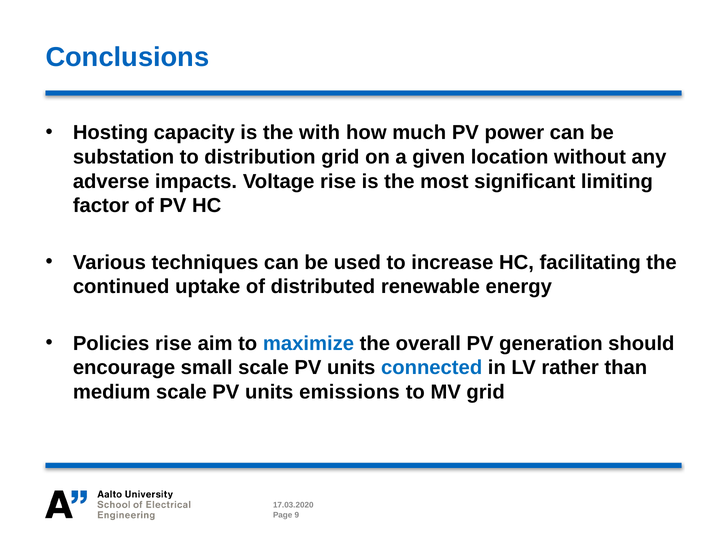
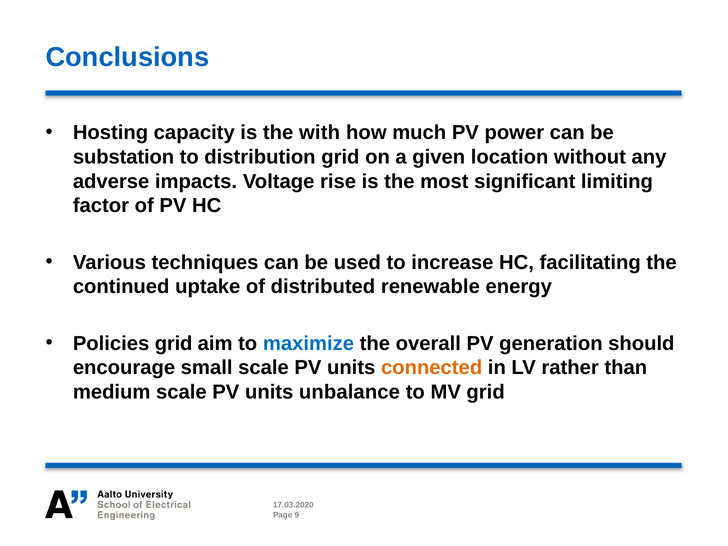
Policies rise: rise -> grid
connected colour: blue -> orange
emissions: emissions -> unbalance
